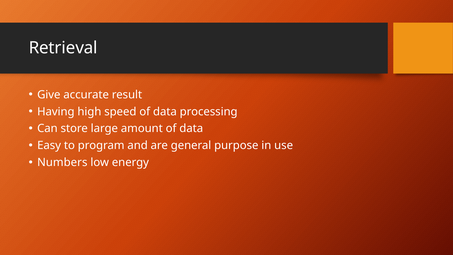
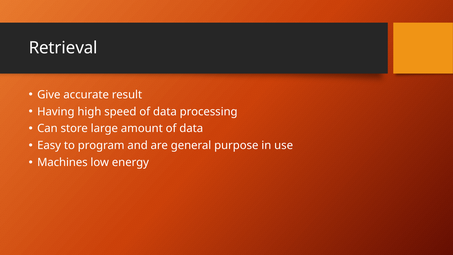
Numbers: Numbers -> Machines
